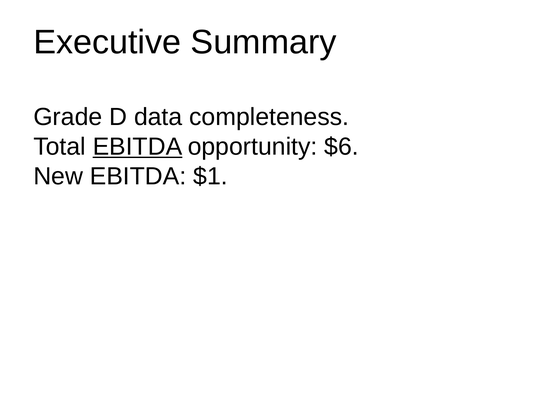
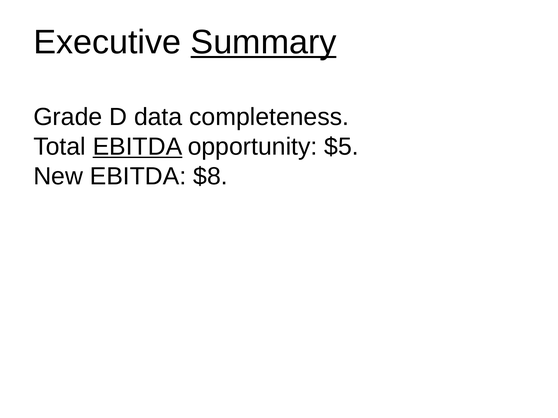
Summary underline: none -> present
$6: $6 -> $5
$1: $1 -> $8
